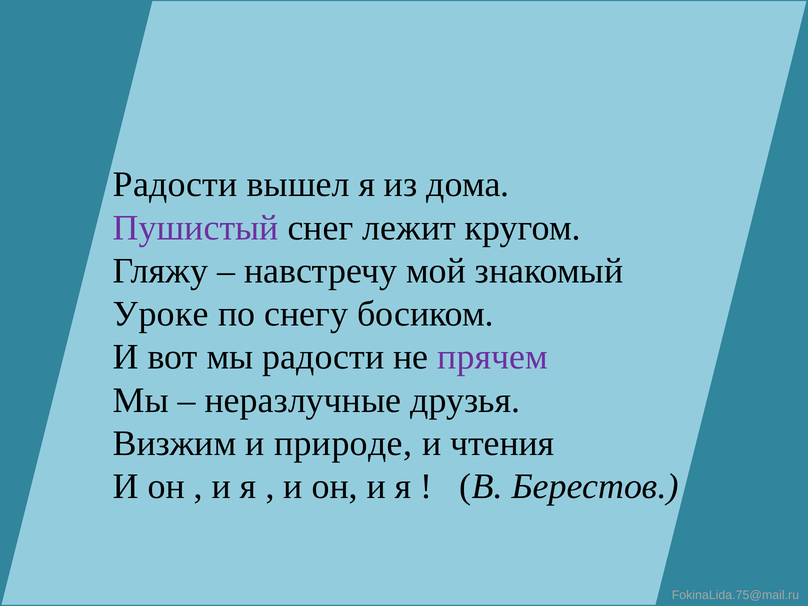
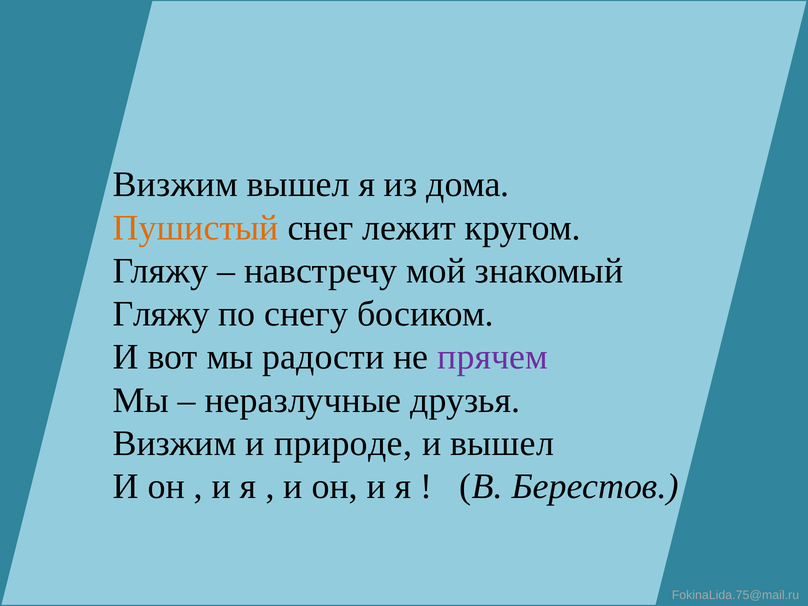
Радости at (175, 185): Радости -> Визжим
Пушистый colour: purple -> orange
Уроке at (161, 314): Уроке -> Гляжу
и чтения: чтения -> вышел
